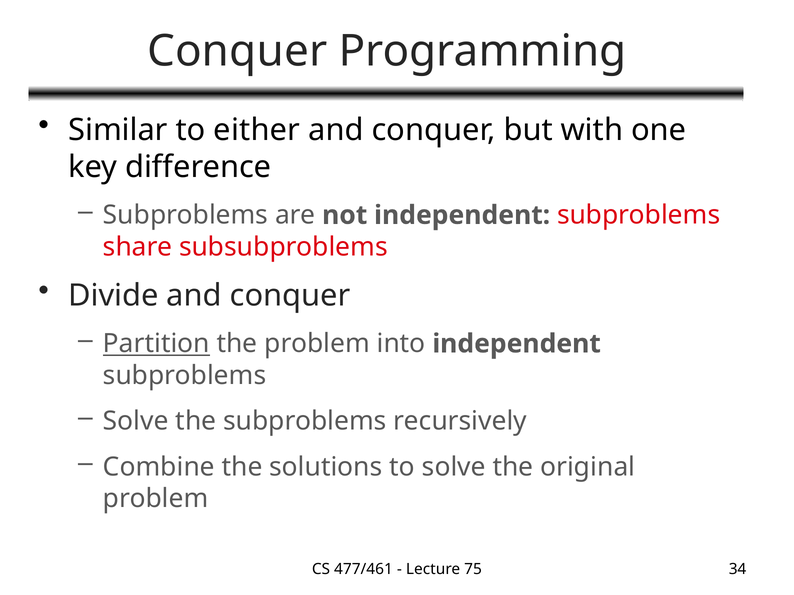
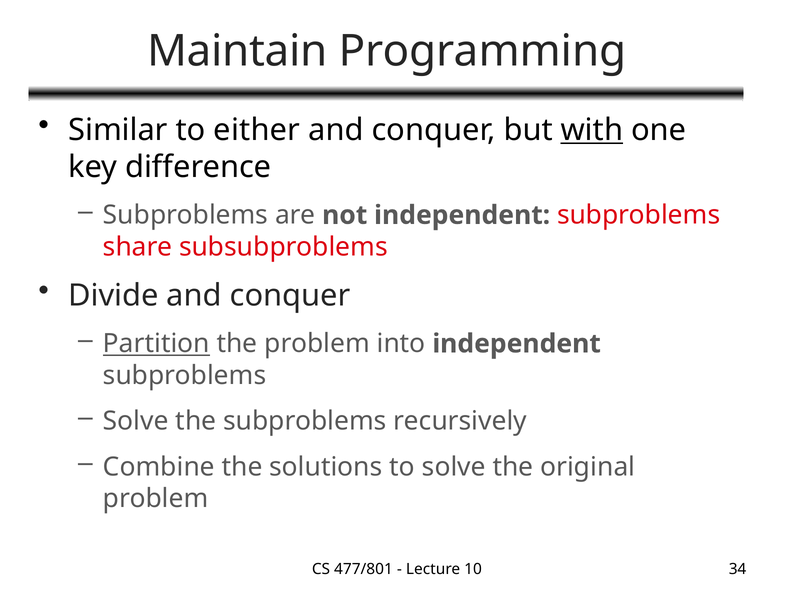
Conquer at (237, 51): Conquer -> Maintain
with underline: none -> present
477/461: 477/461 -> 477/801
75: 75 -> 10
